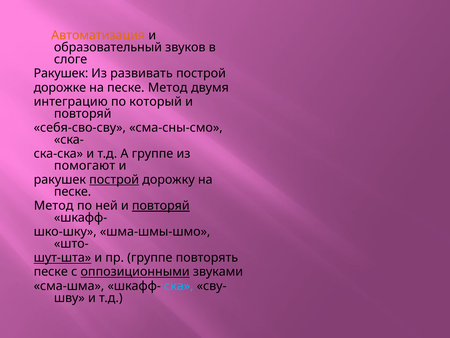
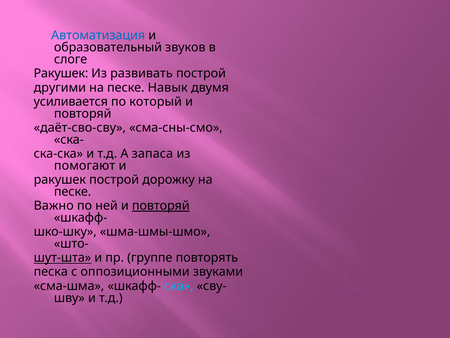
Автоматизация colour: orange -> blue
дорожке: дорожке -> другими
Метод at (168, 87): Метод -> Навык
интеграцию: интеграцию -> усиливается
себя-сво-сву: себя-сво-сву -> даёт-сво-сву
А группе: группе -> запаса
построй at (114, 179) underline: present -> none
Метод at (54, 205): Метод -> Важно
песке at (51, 271): песке -> песка
оппозиционными underline: present -> none
